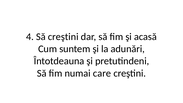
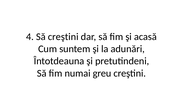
care: care -> greu
